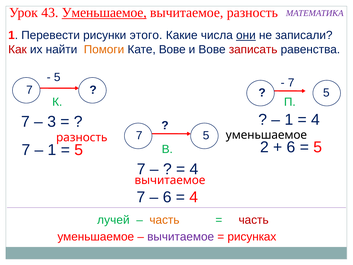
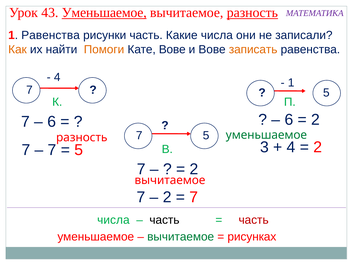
разность at (252, 13) underline: none -> present
1 Перевести: Перевести -> Равенства
рисунки этого: этого -> часть
они underline: present -> none
Как colour: red -> orange
записать colour: red -> orange
5 at (57, 77): 5 -> 4
7 at (291, 83): 7 -> 1
1 at (289, 120): 1 -> 6
4 at (316, 120): 4 -> 2
3 at (52, 122): 3 -> 6
уменьшаемое at (266, 135) colour: black -> green
1 at (52, 150): 1 -> 7
2: 2 -> 3
6 at (291, 147): 6 -> 4
5 at (318, 147): 5 -> 2
4 at (194, 169): 4 -> 2
6 at (167, 197): 6 -> 2
4 at (194, 197): 4 -> 7
лучей at (113, 220): лучей -> числа
часть at (164, 220) colour: orange -> black
вычитаемое at (181, 237) colour: purple -> green
